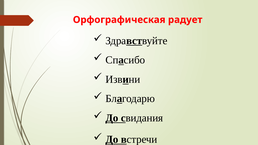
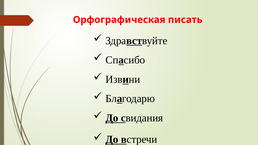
радует: радует -> писать
